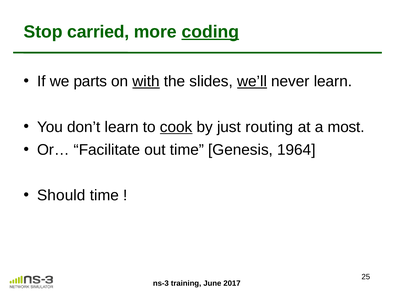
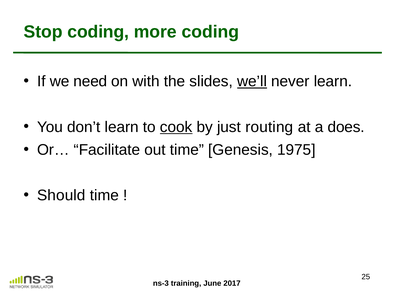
Stop carried: carried -> coding
coding at (210, 32) underline: present -> none
parts: parts -> need
with underline: present -> none
most: most -> does
1964: 1964 -> 1975
